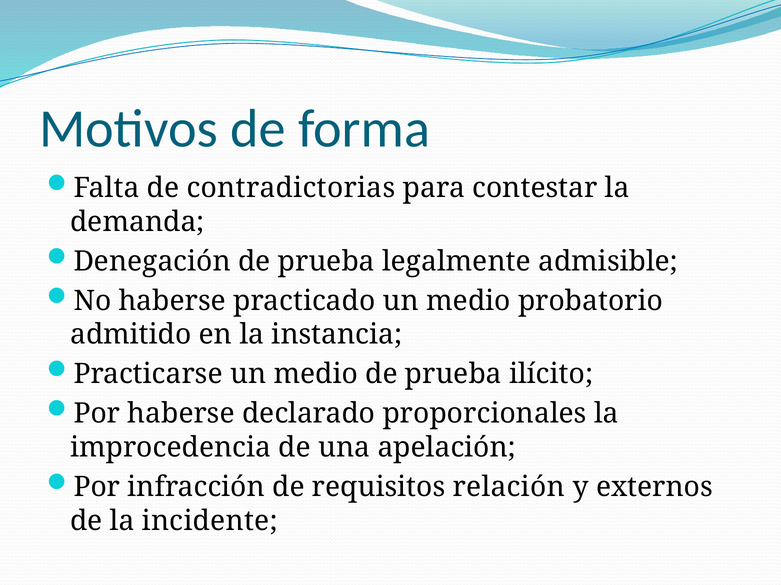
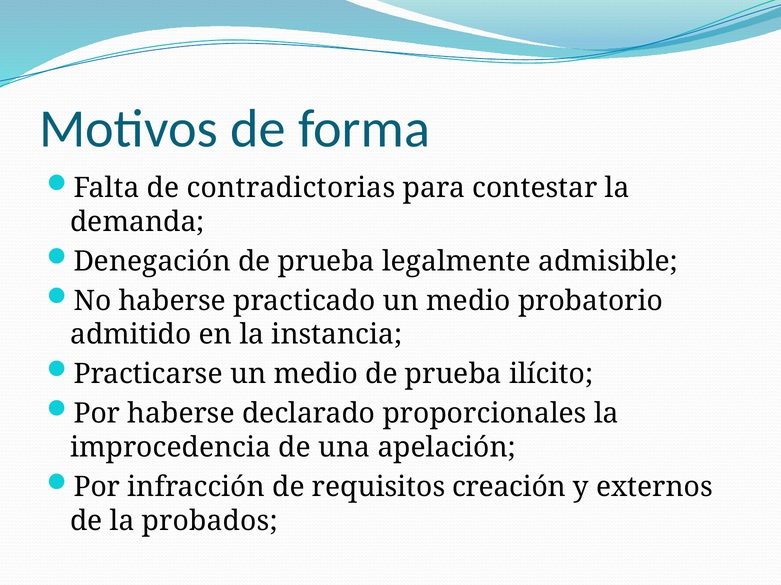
relación: relación -> creación
incidente: incidente -> probados
